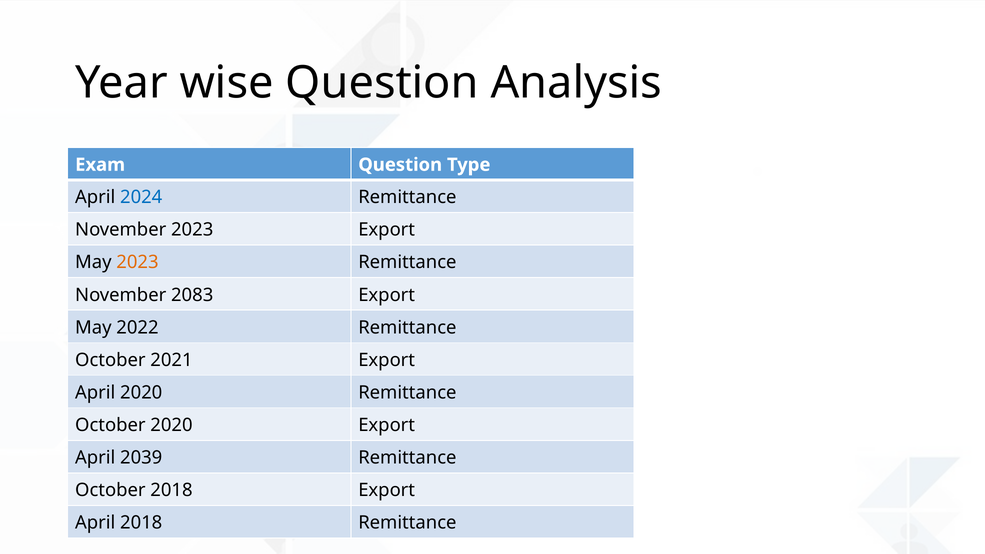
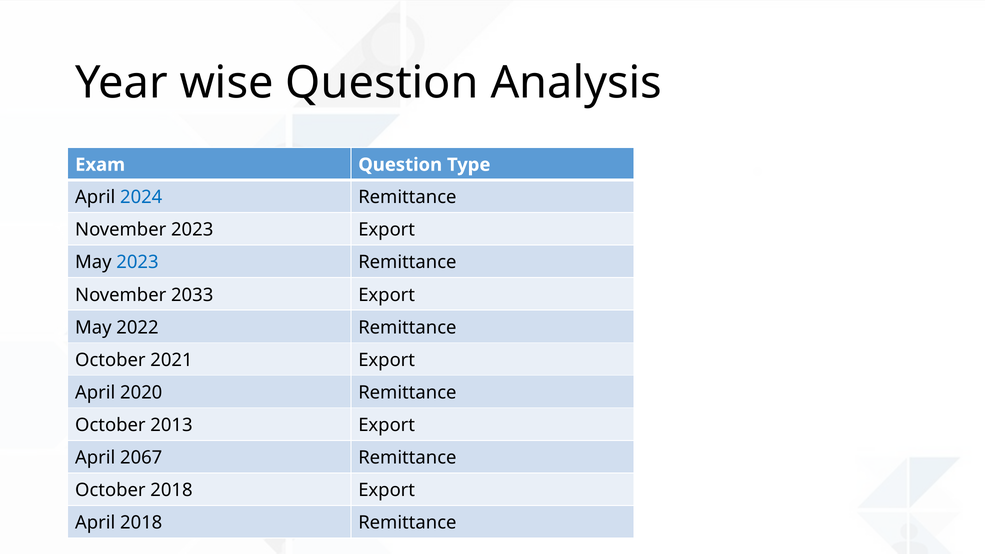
2023 at (137, 262) colour: orange -> blue
2083: 2083 -> 2033
October 2020: 2020 -> 2013
2039: 2039 -> 2067
